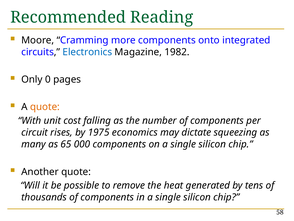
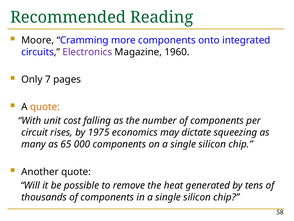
Electronics colour: blue -> purple
1982: 1982 -> 1960
0: 0 -> 7
